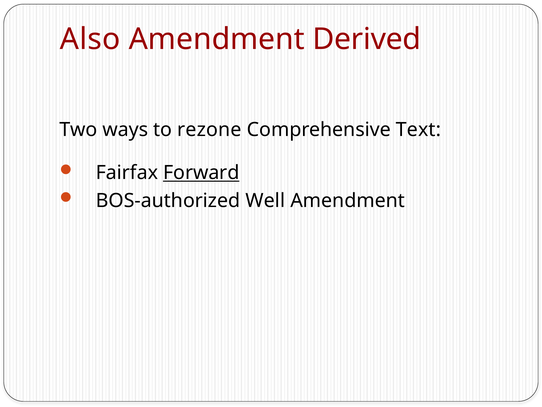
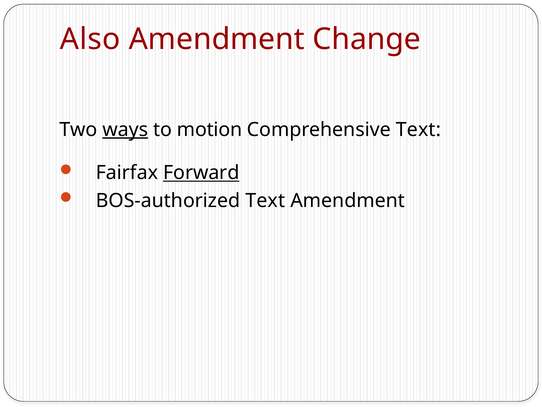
Derived: Derived -> Change
ways underline: none -> present
rezone: rezone -> motion
BOS-authorized Well: Well -> Text
